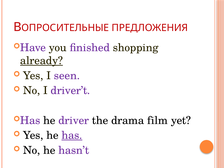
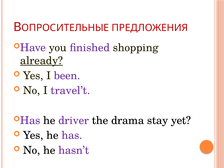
seen: seen -> been
driver’t: driver’t -> travel’t
film: film -> stay
has underline: present -> none
